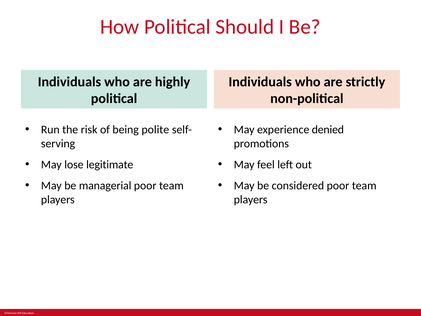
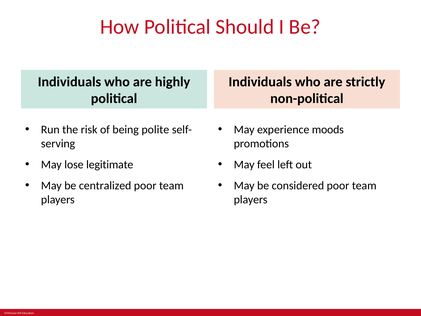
denied: denied -> moods
managerial: managerial -> centralized
